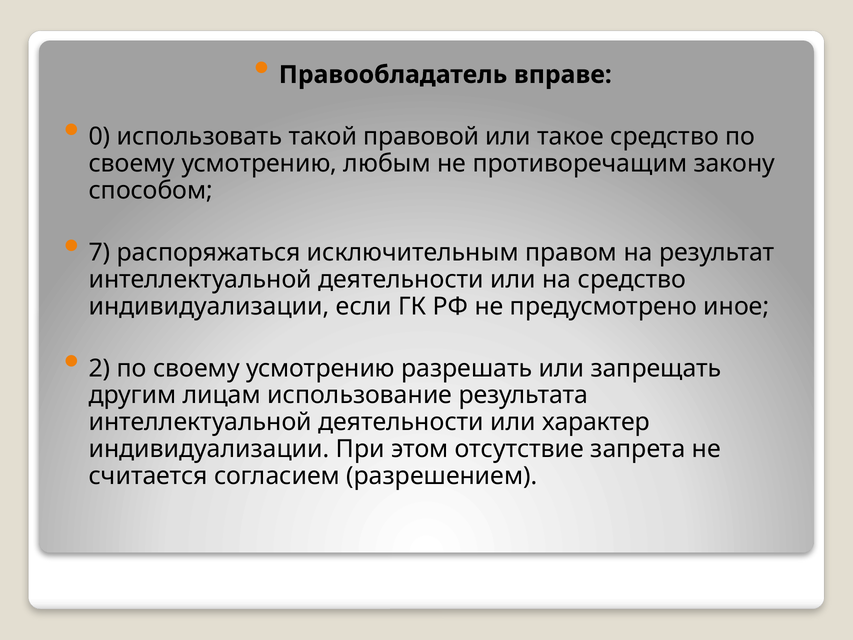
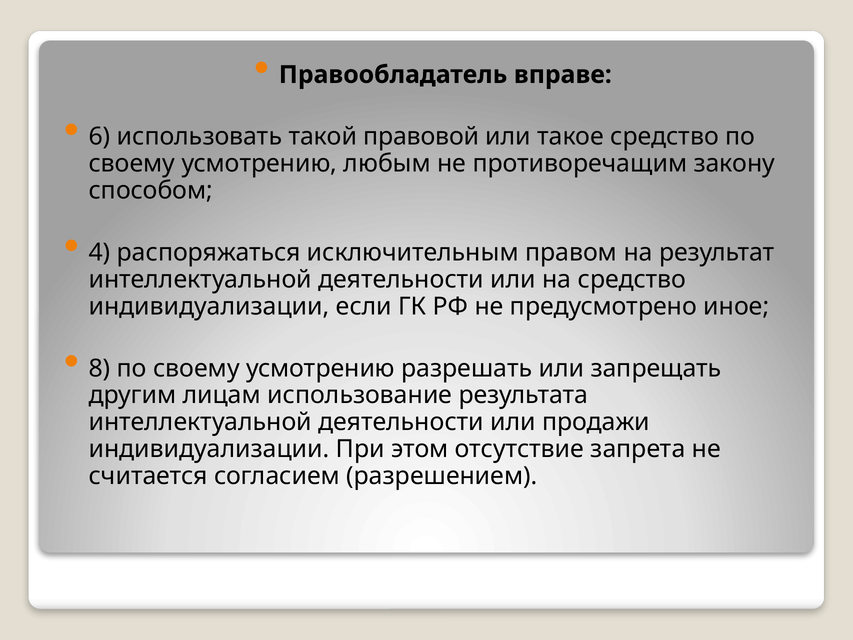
0: 0 -> 6
7: 7 -> 4
2: 2 -> 8
характер: характер -> продажи
